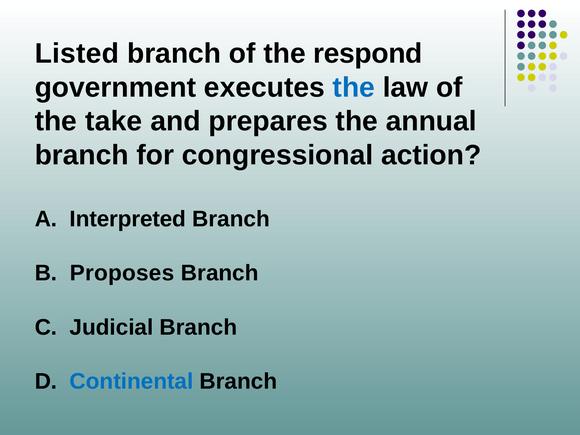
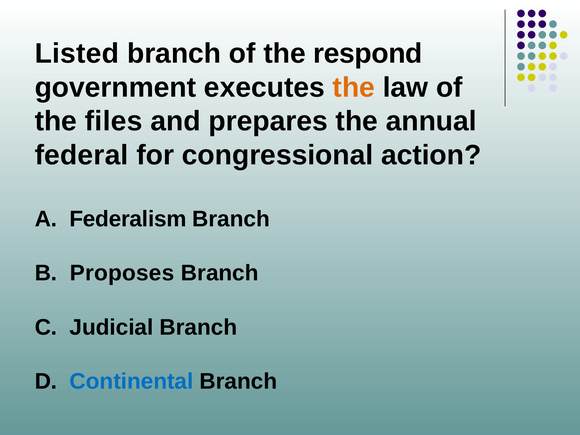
the at (354, 87) colour: blue -> orange
take: take -> files
branch at (82, 155): branch -> federal
Interpreted: Interpreted -> Federalism
